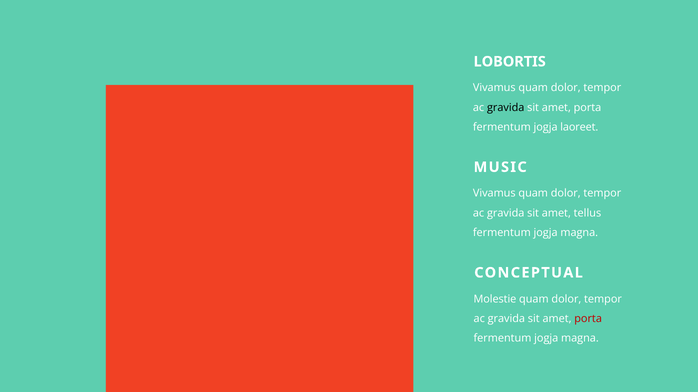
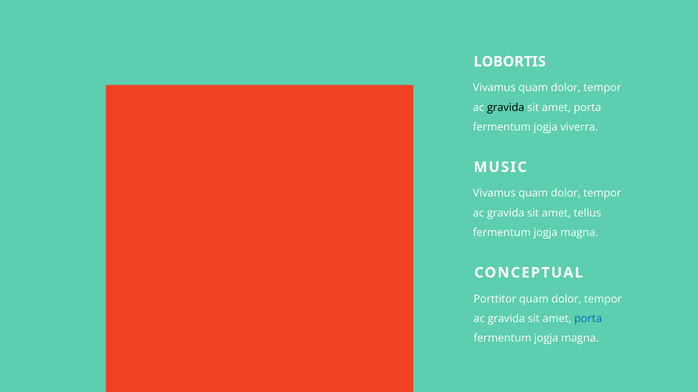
laoreet: laoreet -> viverra
Molestie: Molestie -> Porttitor
porta at (588, 319) colour: red -> blue
